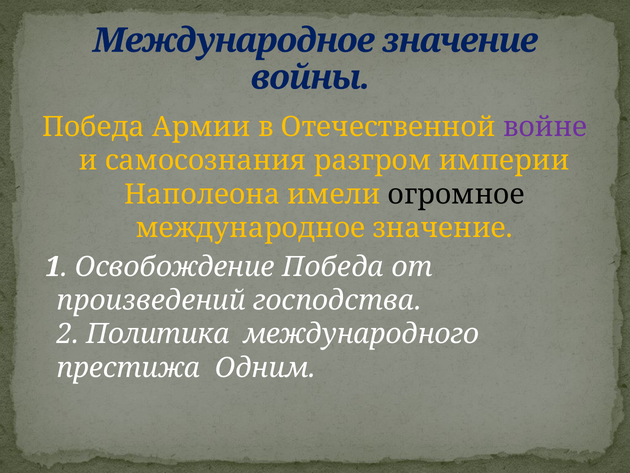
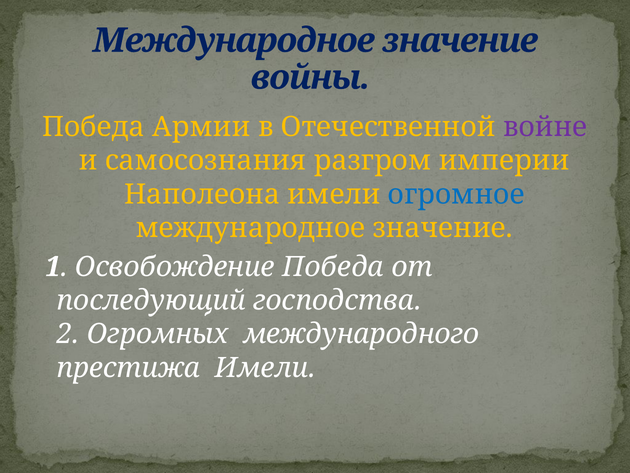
огромное colour: black -> blue
произведений: произведений -> последующий
Политика: Политика -> Огромных
престижа Одним: Одним -> Имели
